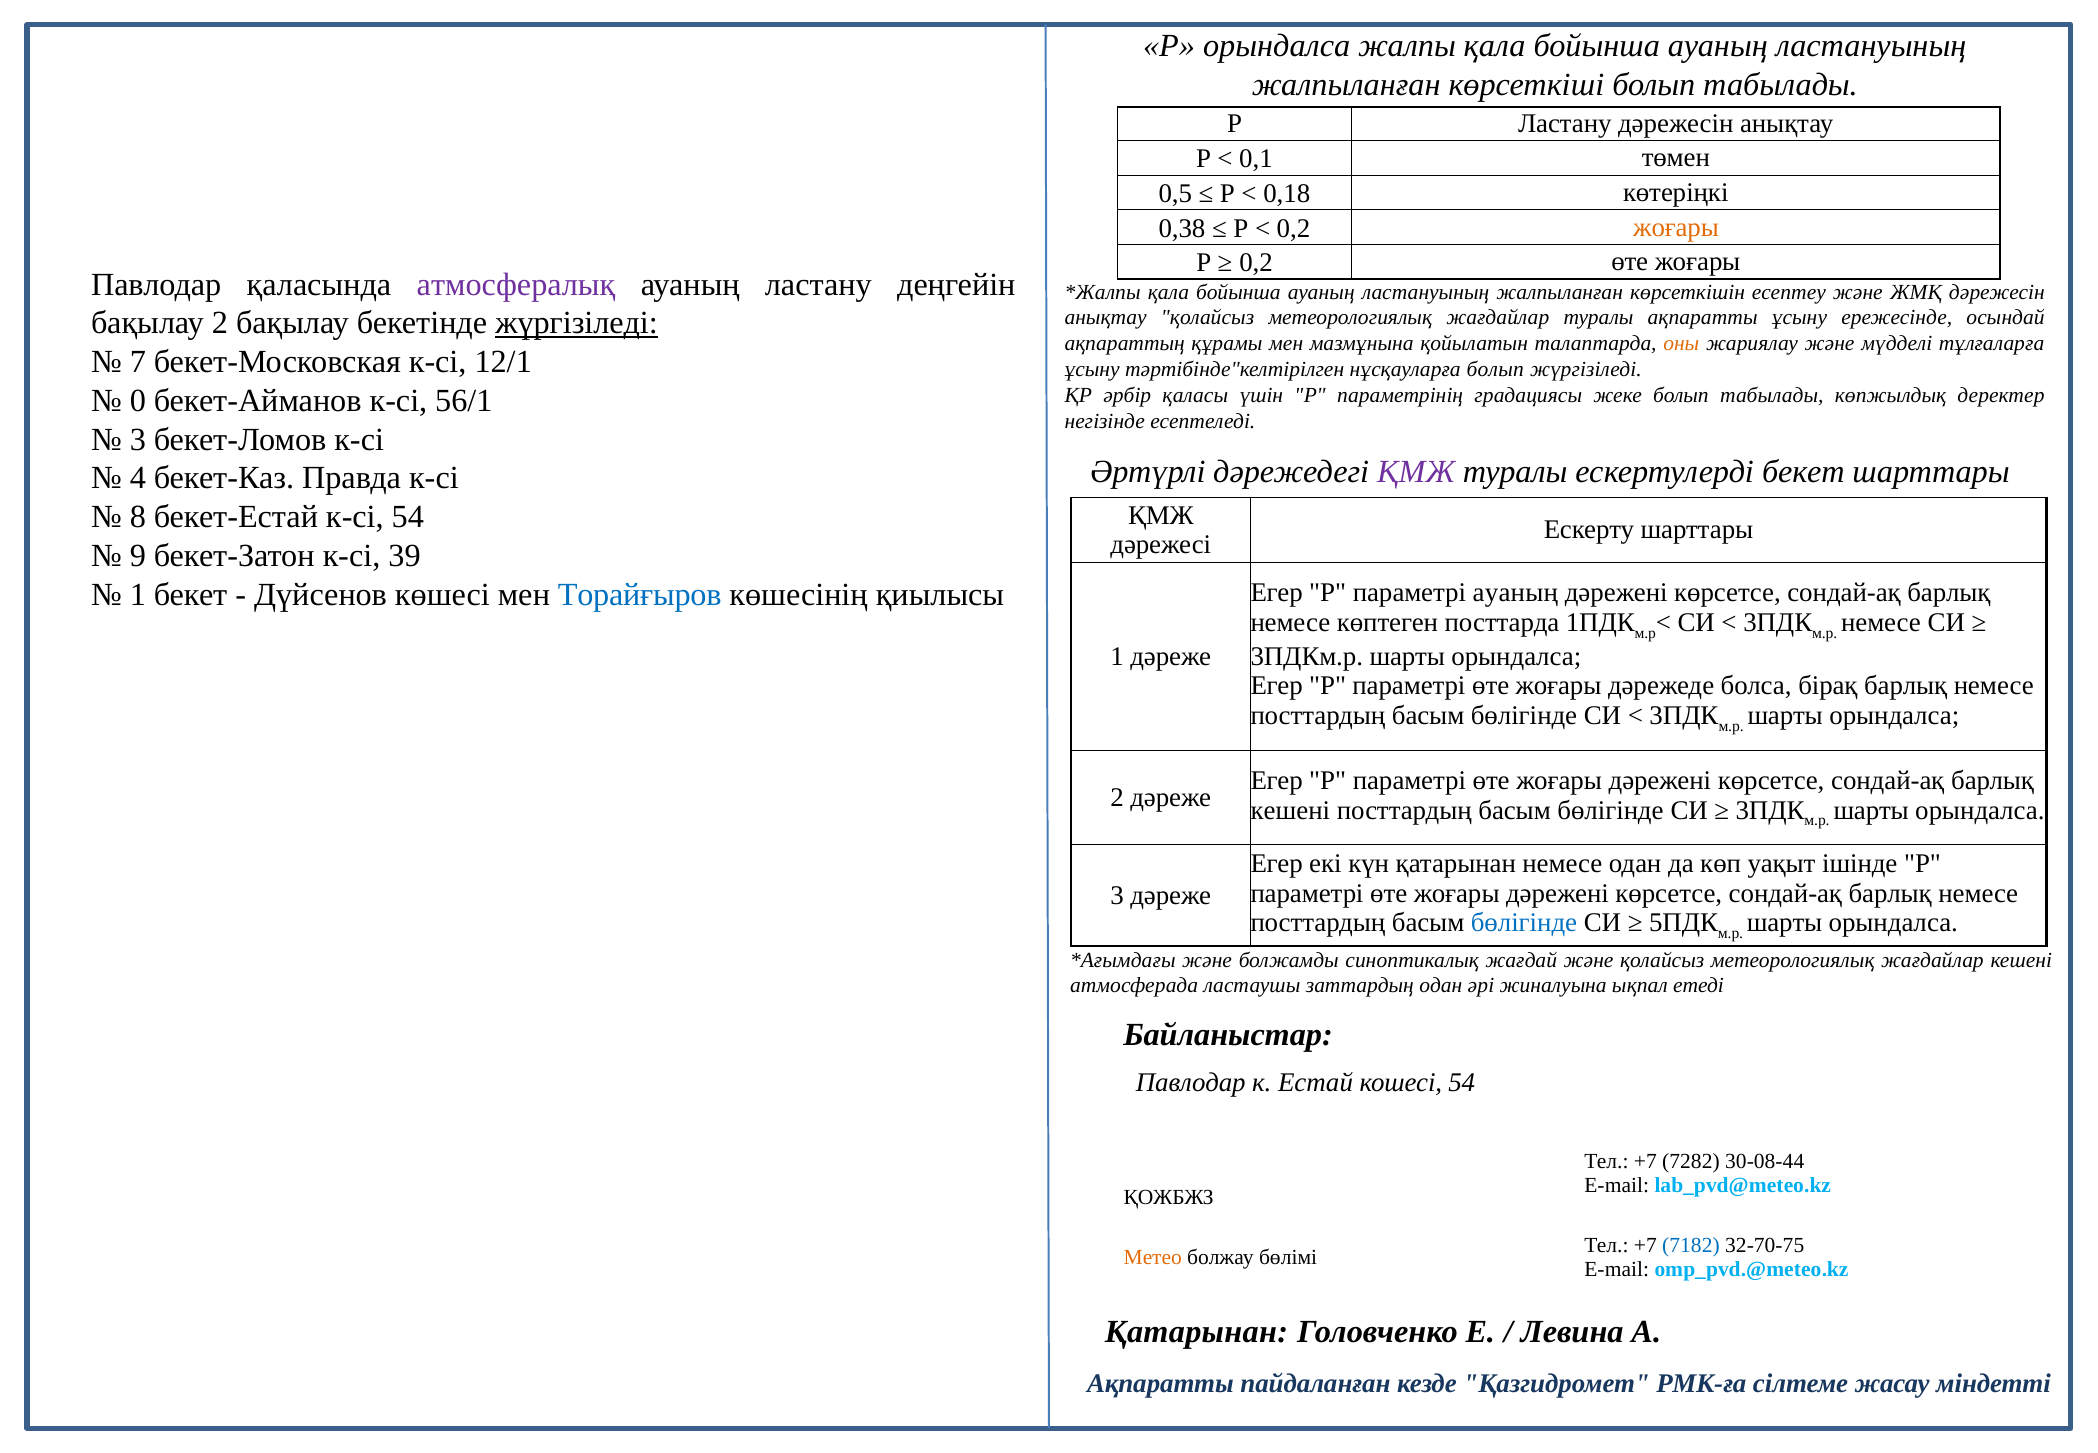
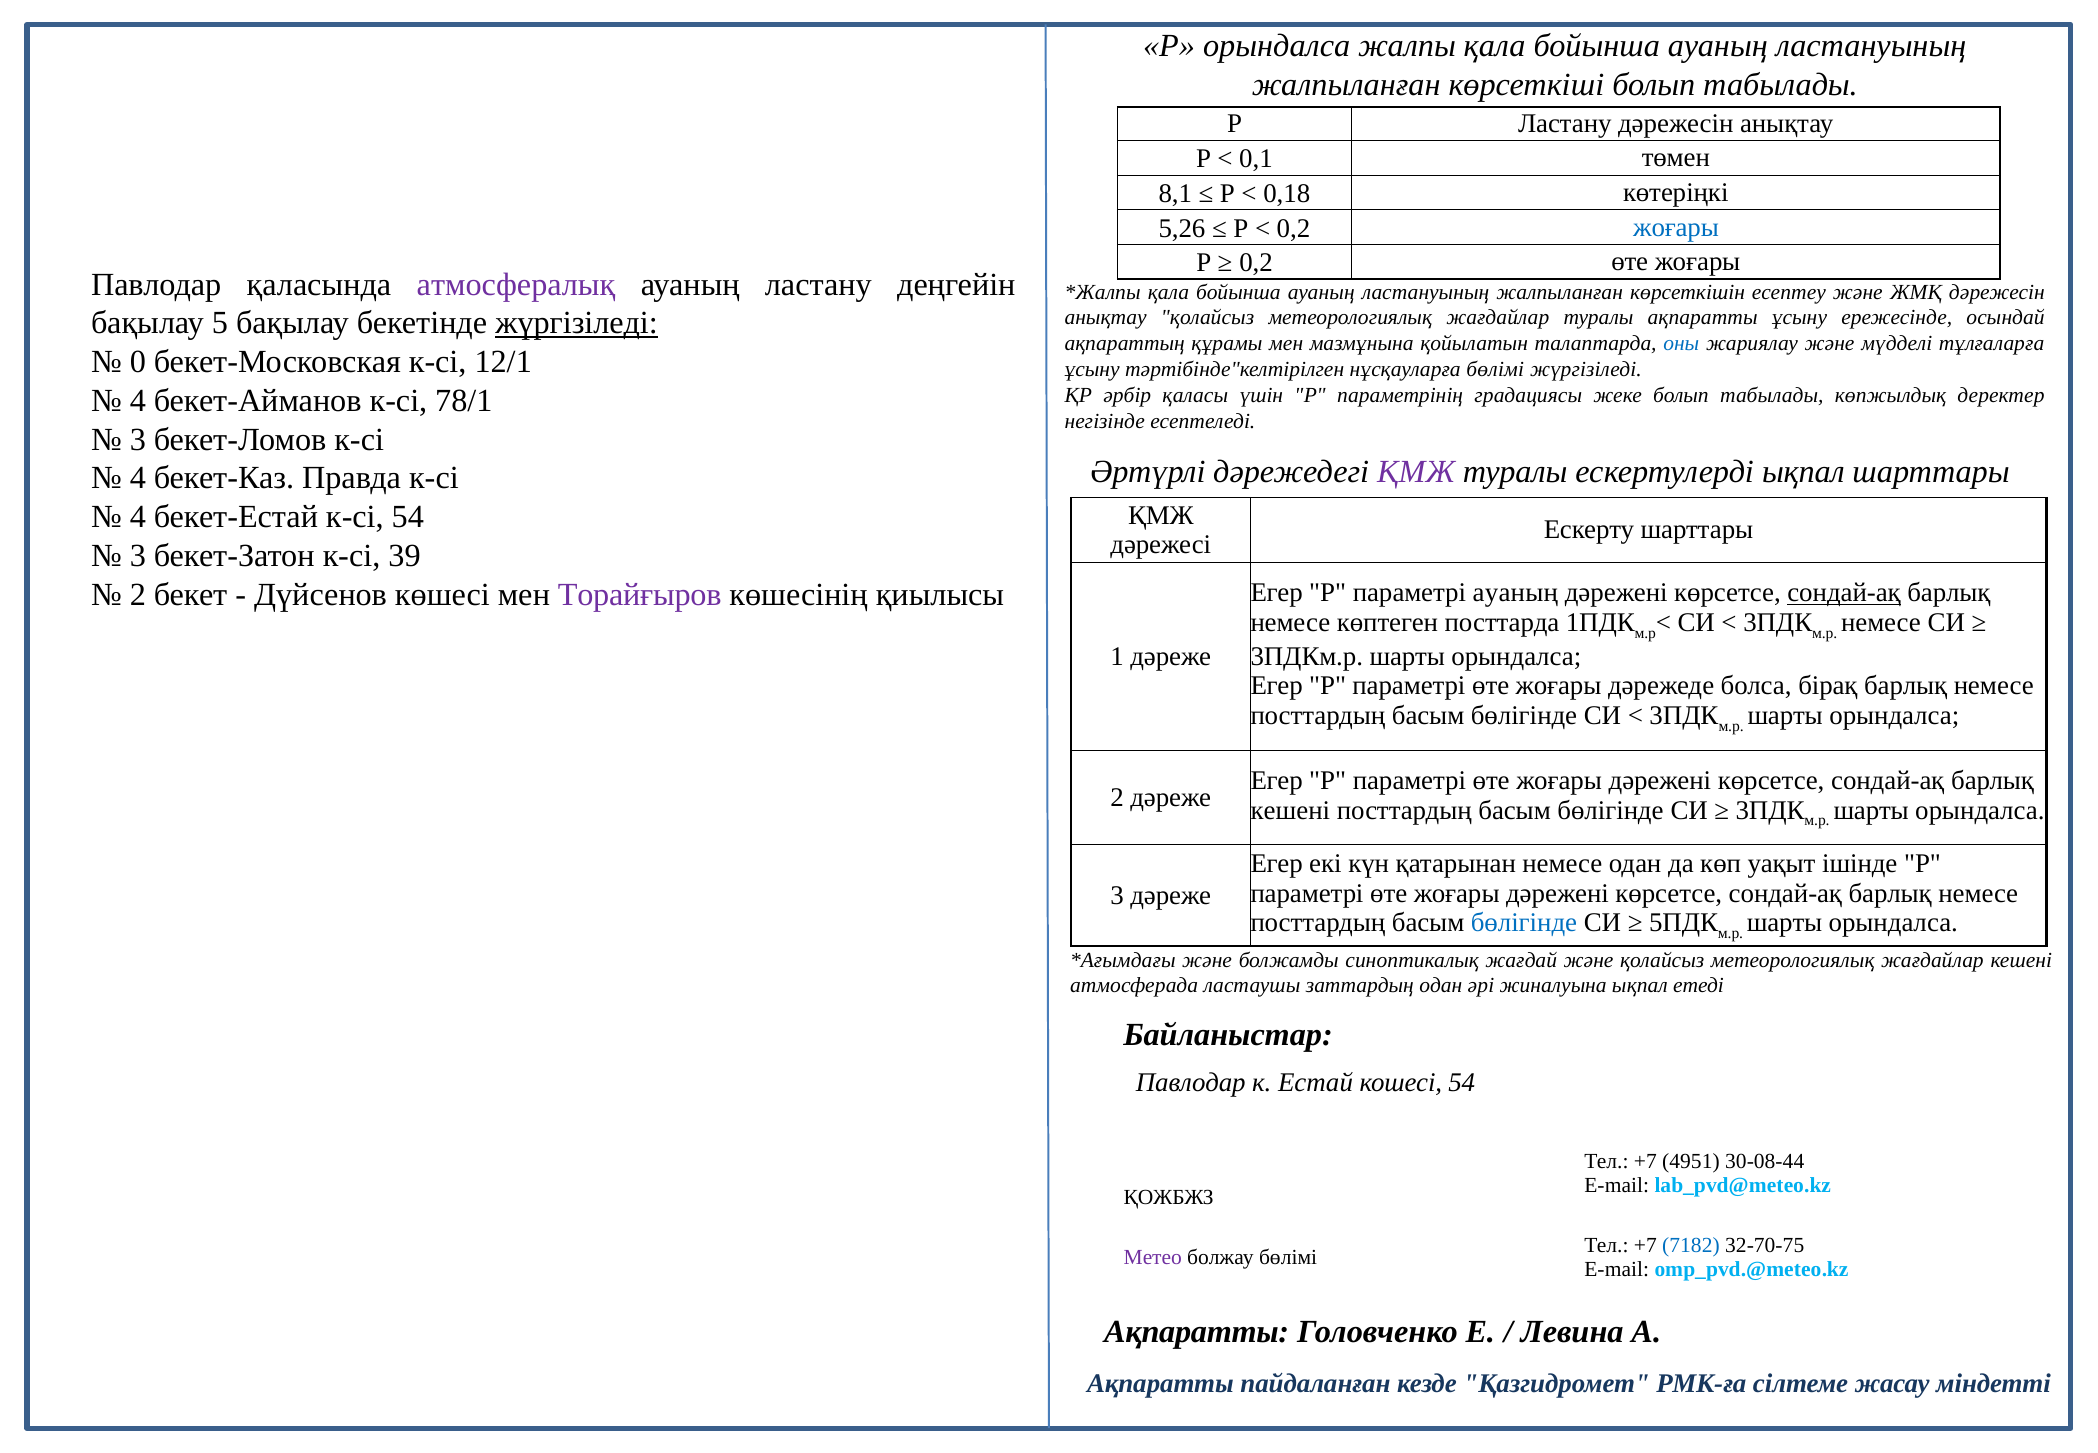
0,5: 0,5 -> 8,1
0,38: 0,38 -> 5,26
жоғары at (1676, 227) colour: orange -> blue
бақылау 2: 2 -> 5
оны colour: orange -> blue
7: 7 -> 0
нұсқауларға болып: болып -> бөлімі
0 at (138, 401): 0 -> 4
56/1: 56/1 -> 78/1
ескертулерді бекет: бекет -> ықпал
8 at (138, 517): 8 -> 4
9 at (138, 556): 9 -> 3
1 at (138, 594): 1 -> 2
Торайғыров colour: blue -> purple
сондай-ақ at (1844, 593) underline: none -> present
7282: 7282 -> 4951
Метео colour: orange -> purple
Қатарынан at (1196, 1331): Қатарынан -> Ақпаратты
